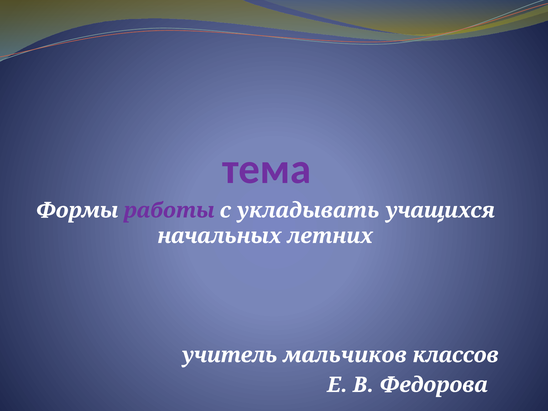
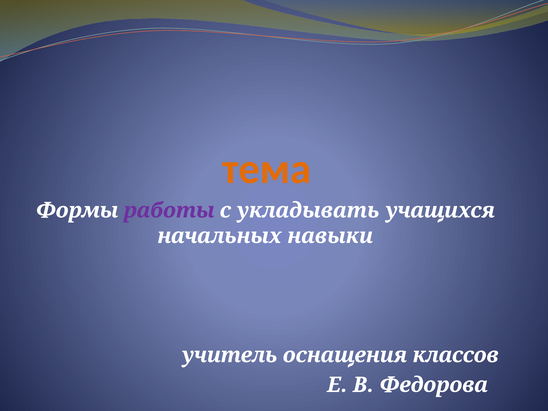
тема colour: purple -> orange
летних: летних -> навыки
мальчиков: мальчиков -> оснащения
